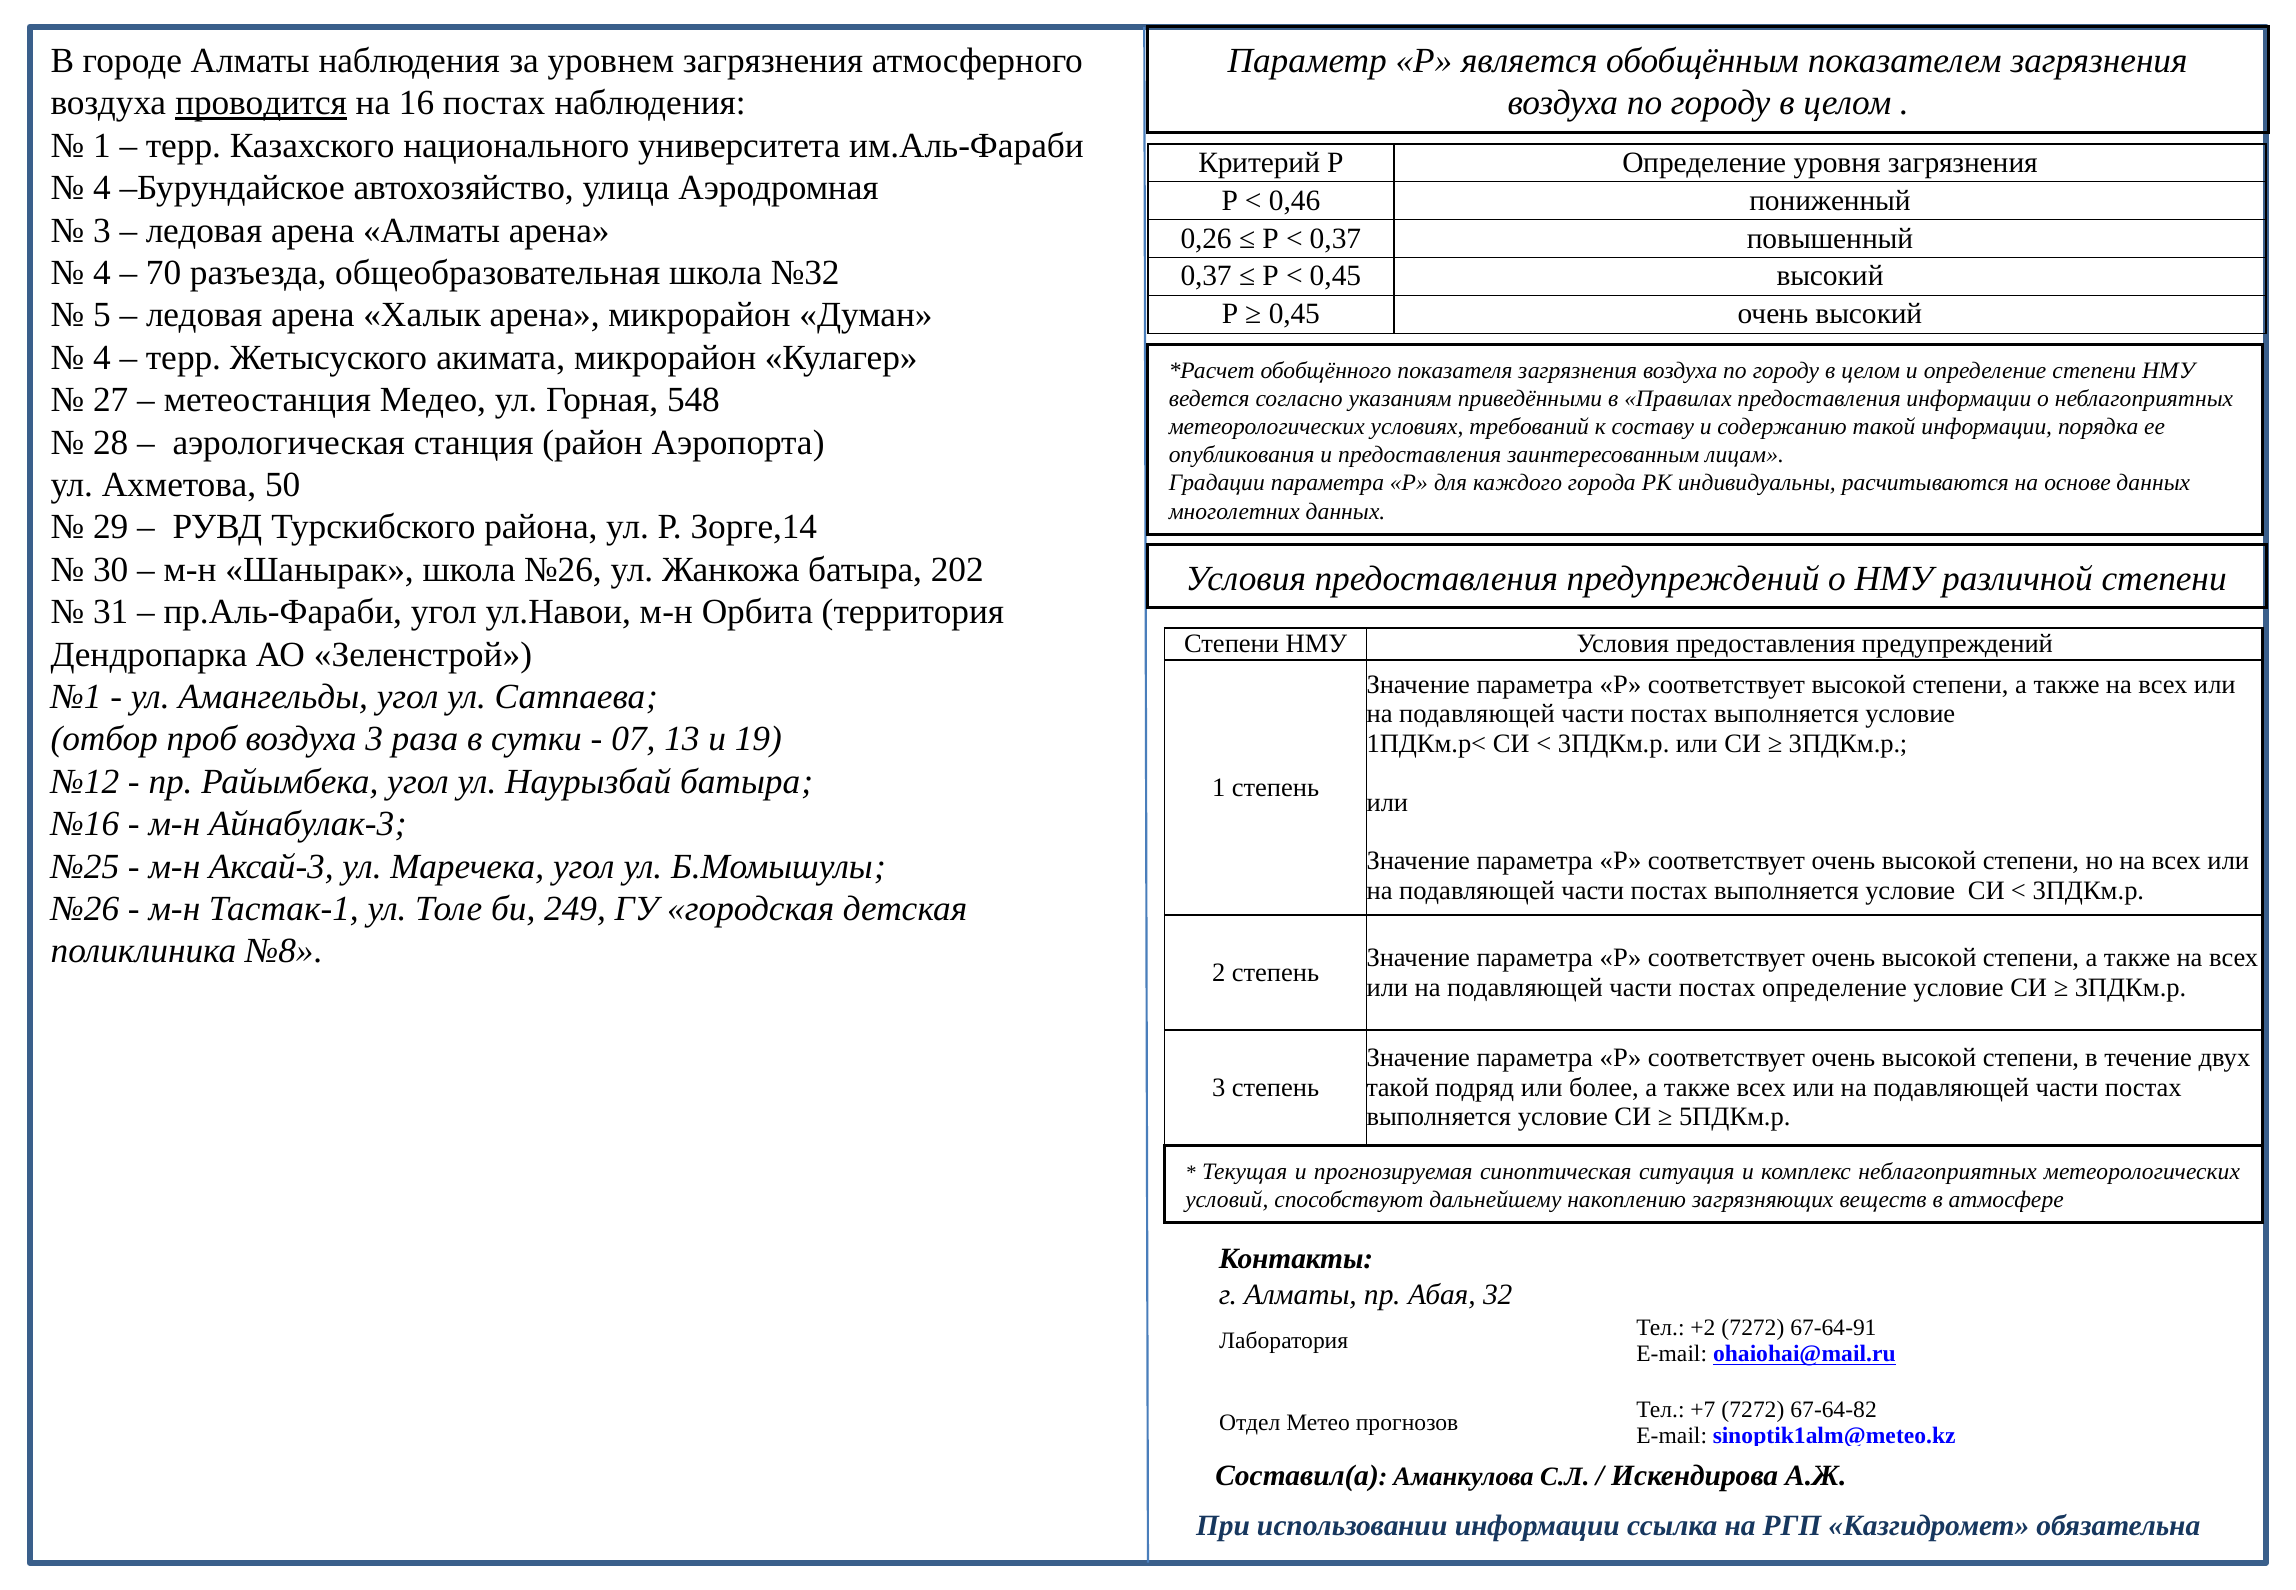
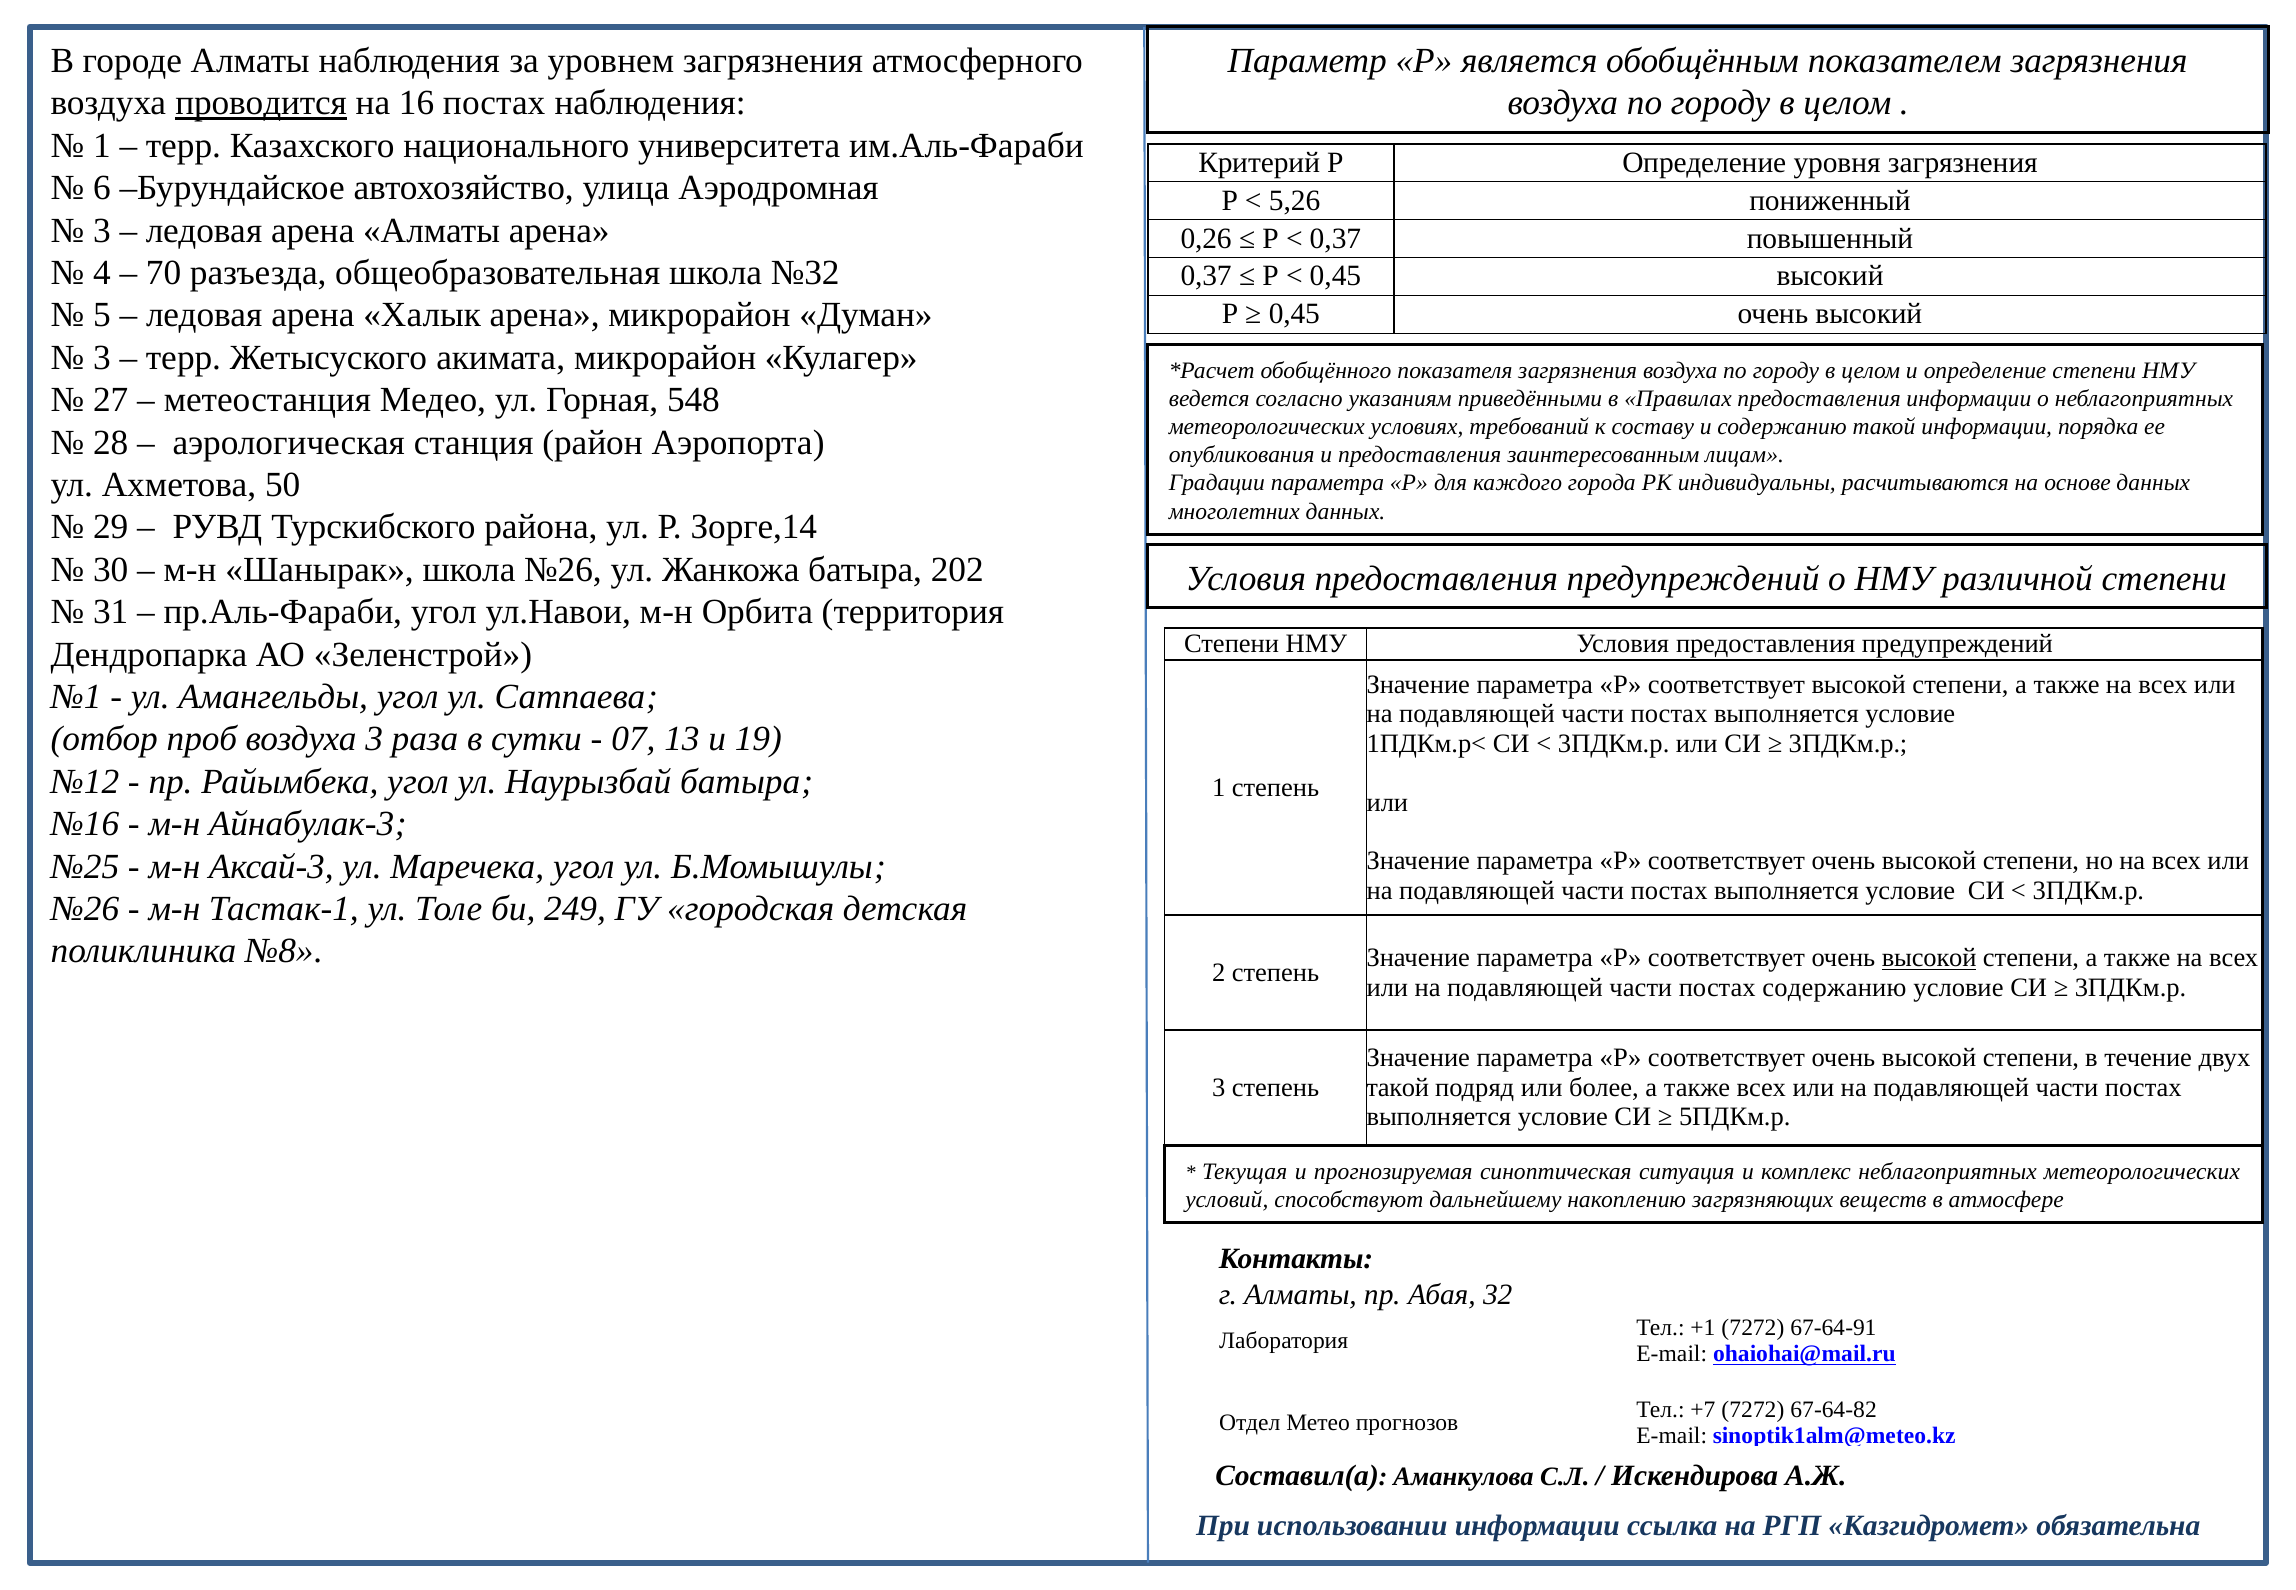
4 at (102, 188): 4 -> 6
0,46: 0,46 -> 5,26
4 at (102, 358): 4 -> 3
высокой at (1929, 958) underline: none -> present
постах определение: определение -> содержанию
+2: +2 -> +1
